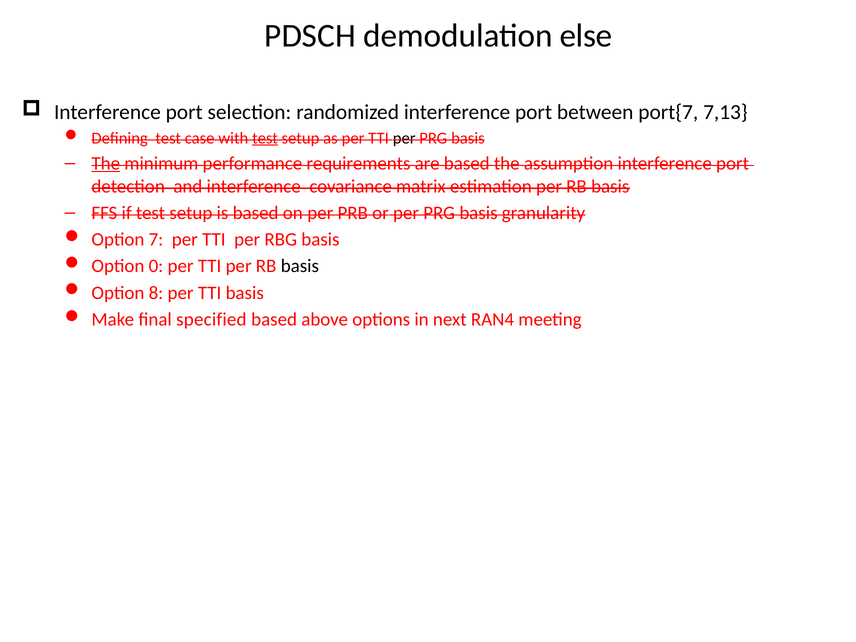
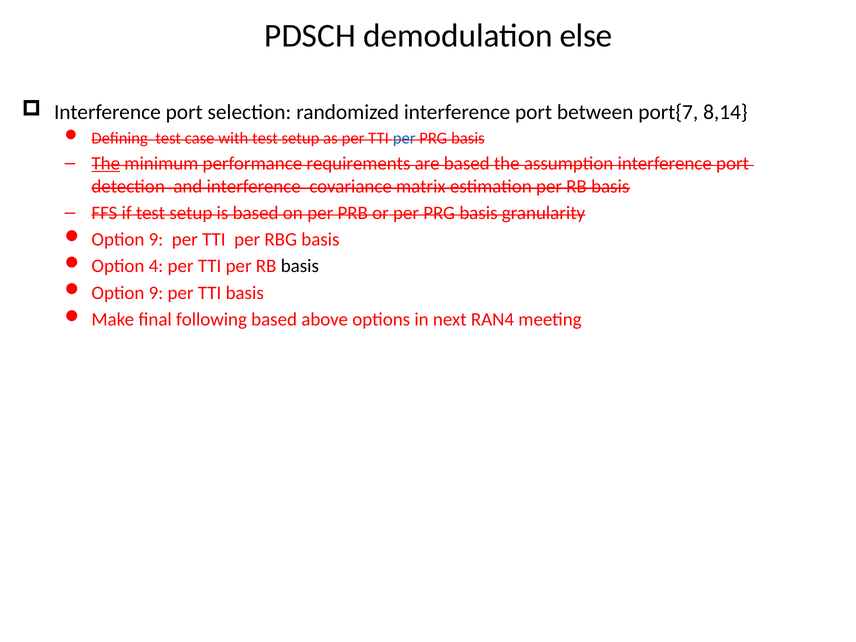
7,13: 7,13 -> 8,14
test at (265, 138) underline: present -> none
per at (404, 138) colour: black -> blue
7 at (156, 240): 7 -> 9
0: 0 -> 4
8 at (156, 293): 8 -> 9
specified: specified -> following
